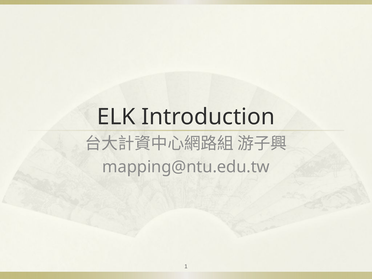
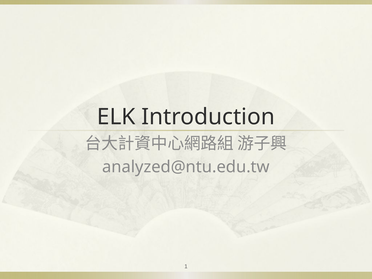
mapping@ntu.edu.tw: mapping@ntu.edu.tw -> analyzed@ntu.edu.tw
